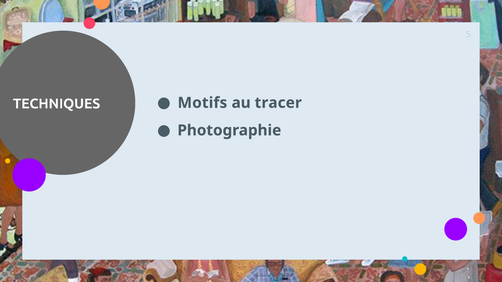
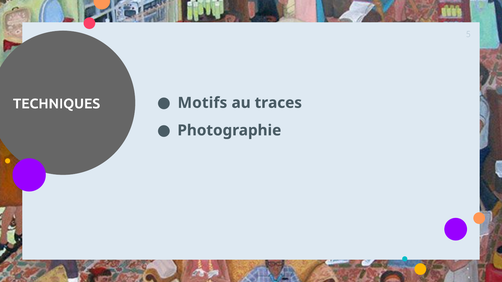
tracer: tracer -> traces
